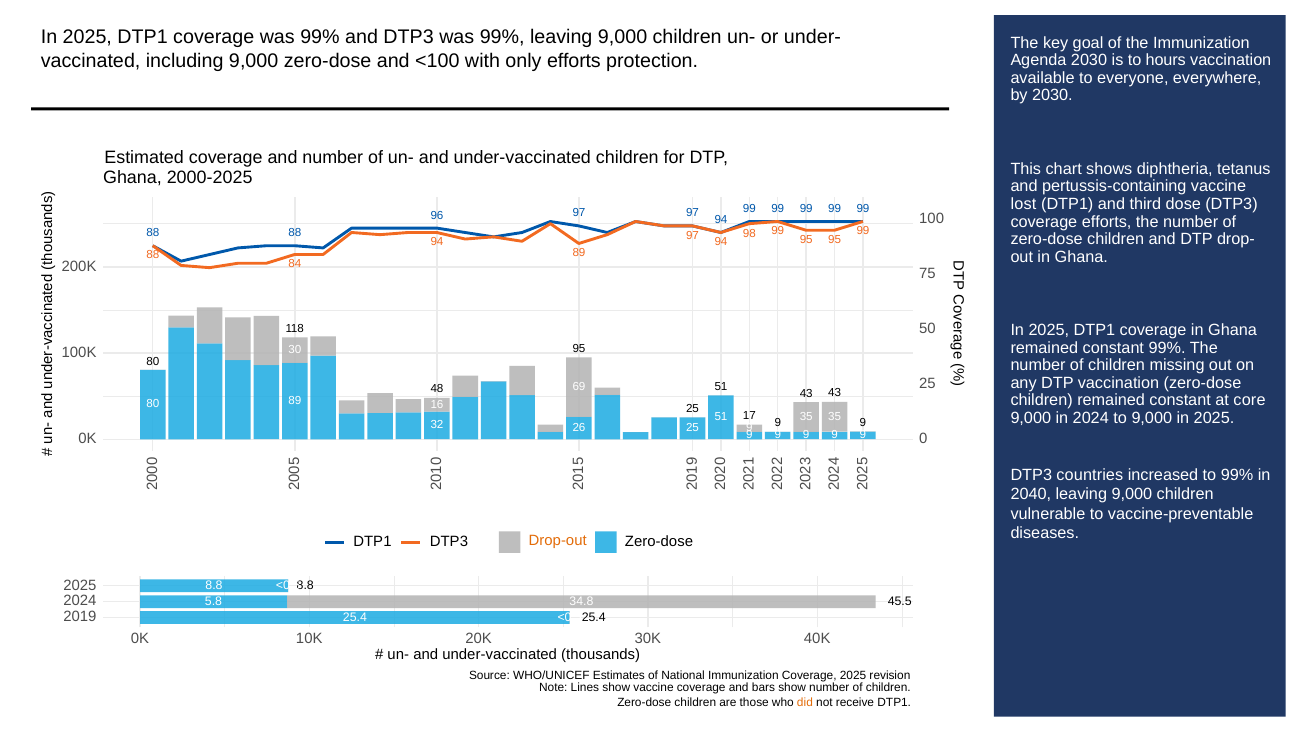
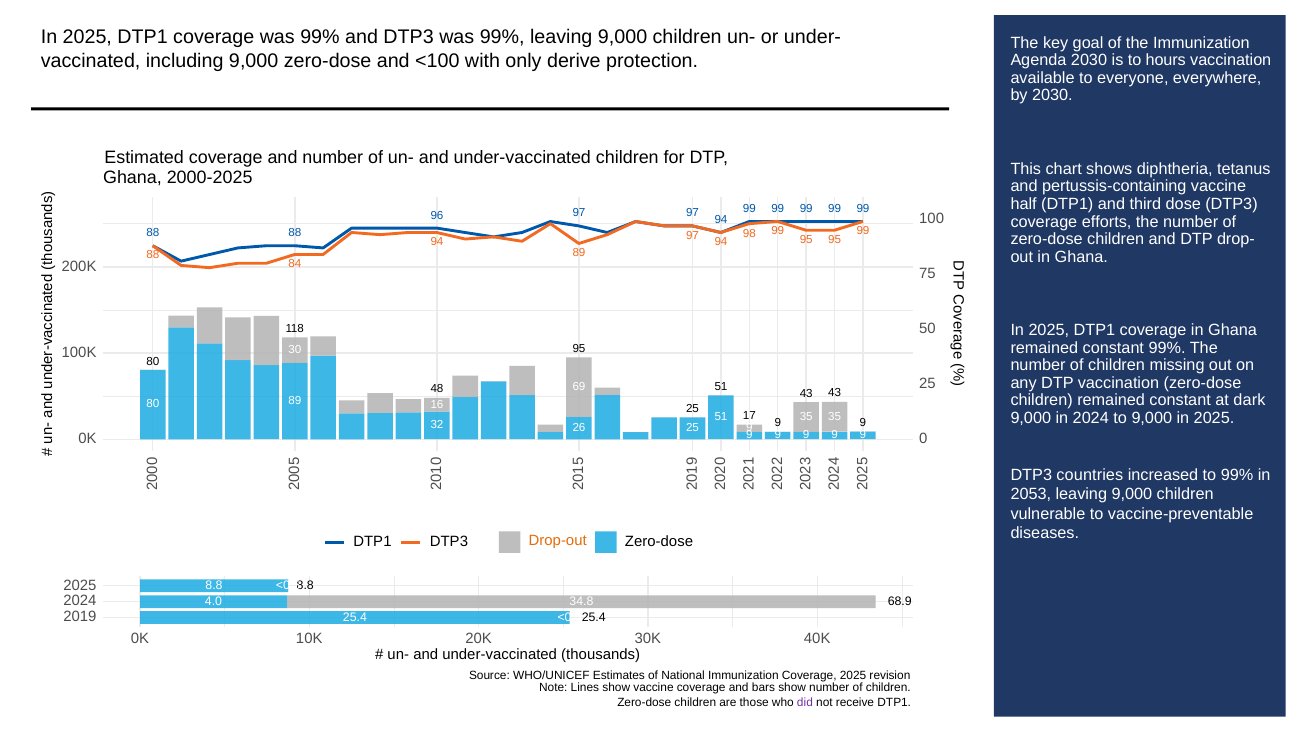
only efforts: efforts -> derive
lost: lost -> half
core: core -> dark
2040: 2040 -> 2053
5.8: 5.8 -> 4.0
45.5: 45.5 -> 68.9
did colour: orange -> purple
